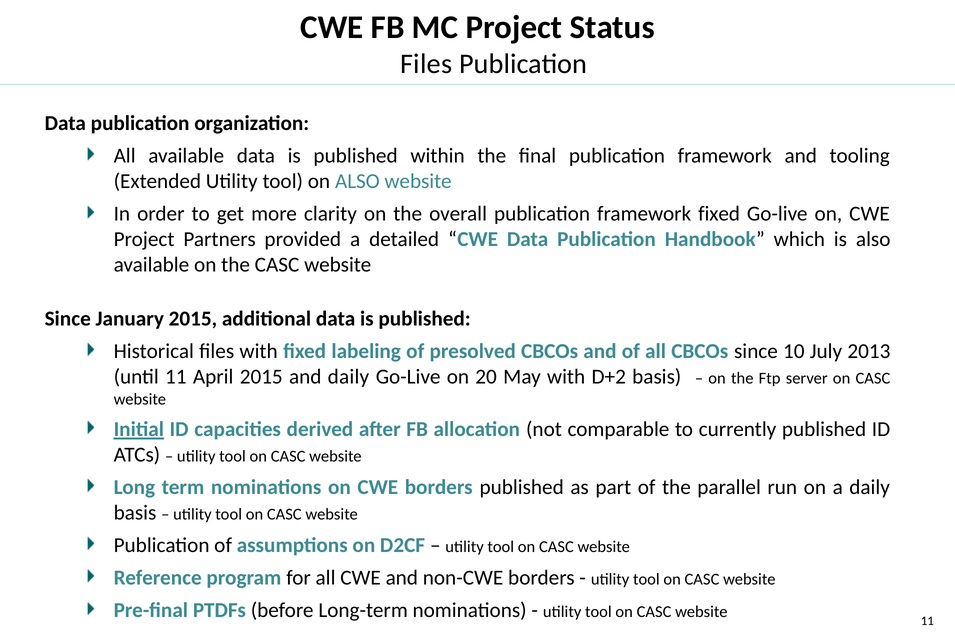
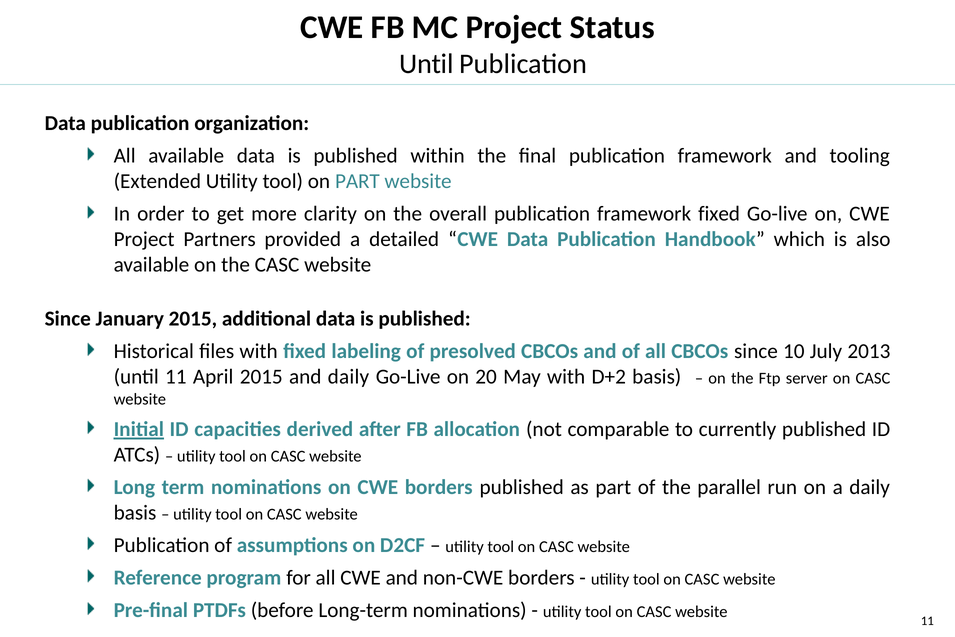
Files at (426, 64): Files -> Until
on ALSO: ALSO -> PART
